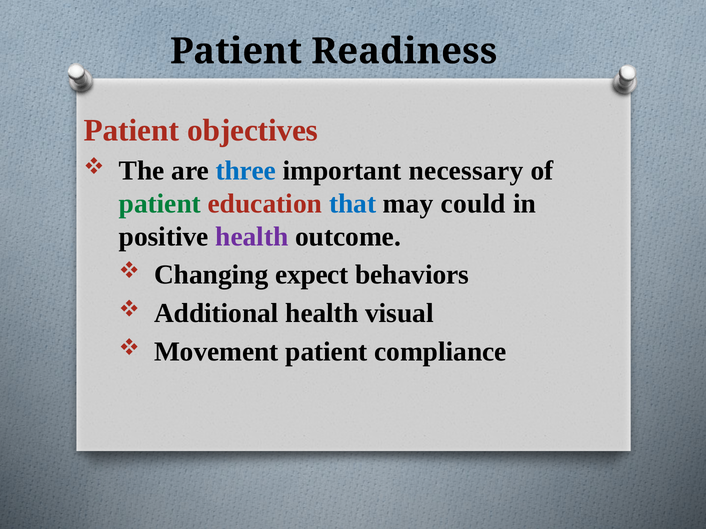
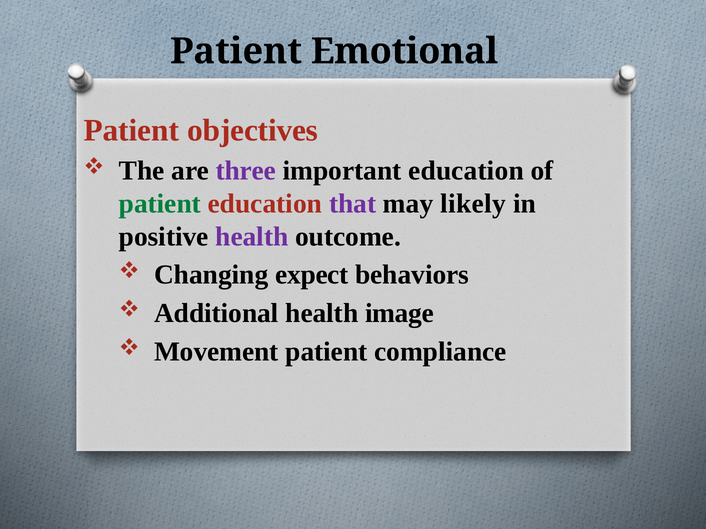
Readiness: Readiness -> Emotional
three colour: blue -> purple
important necessary: necessary -> education
that colour: blue -> purple
could: could -> likely
visual: visual -> image
